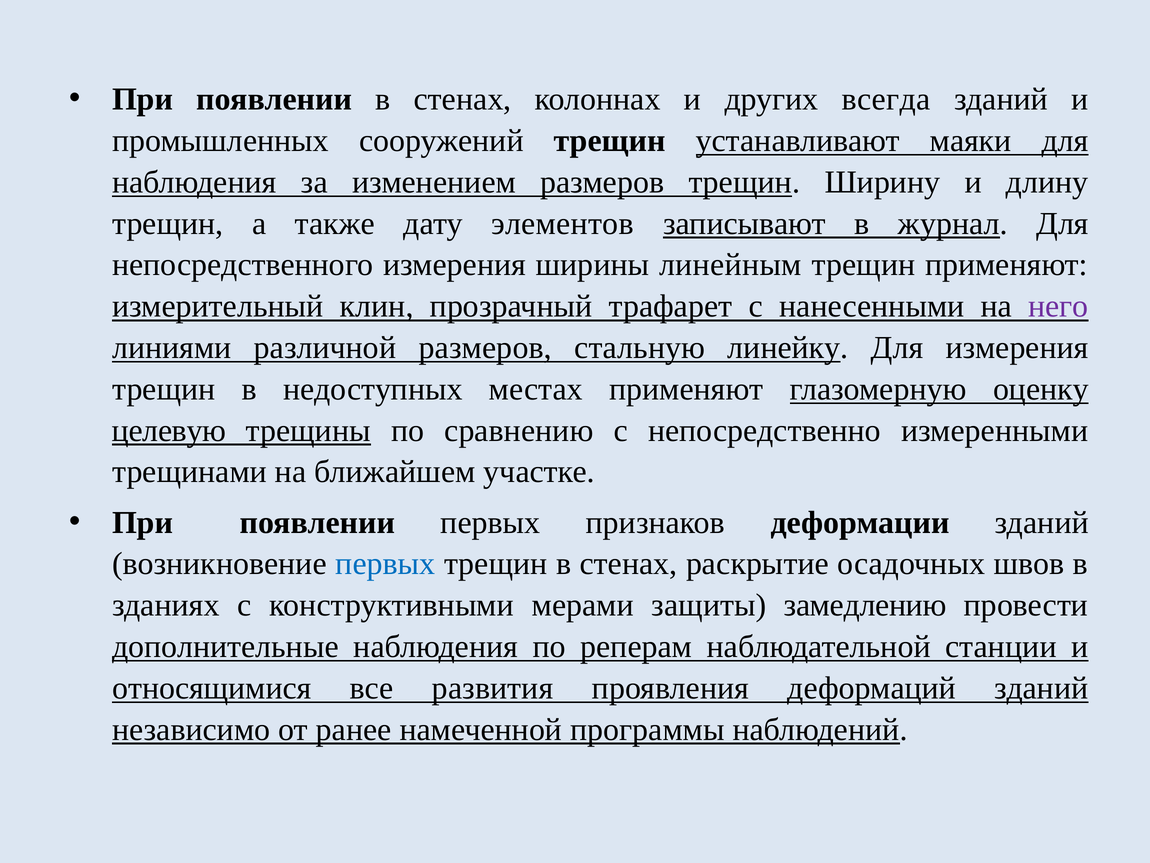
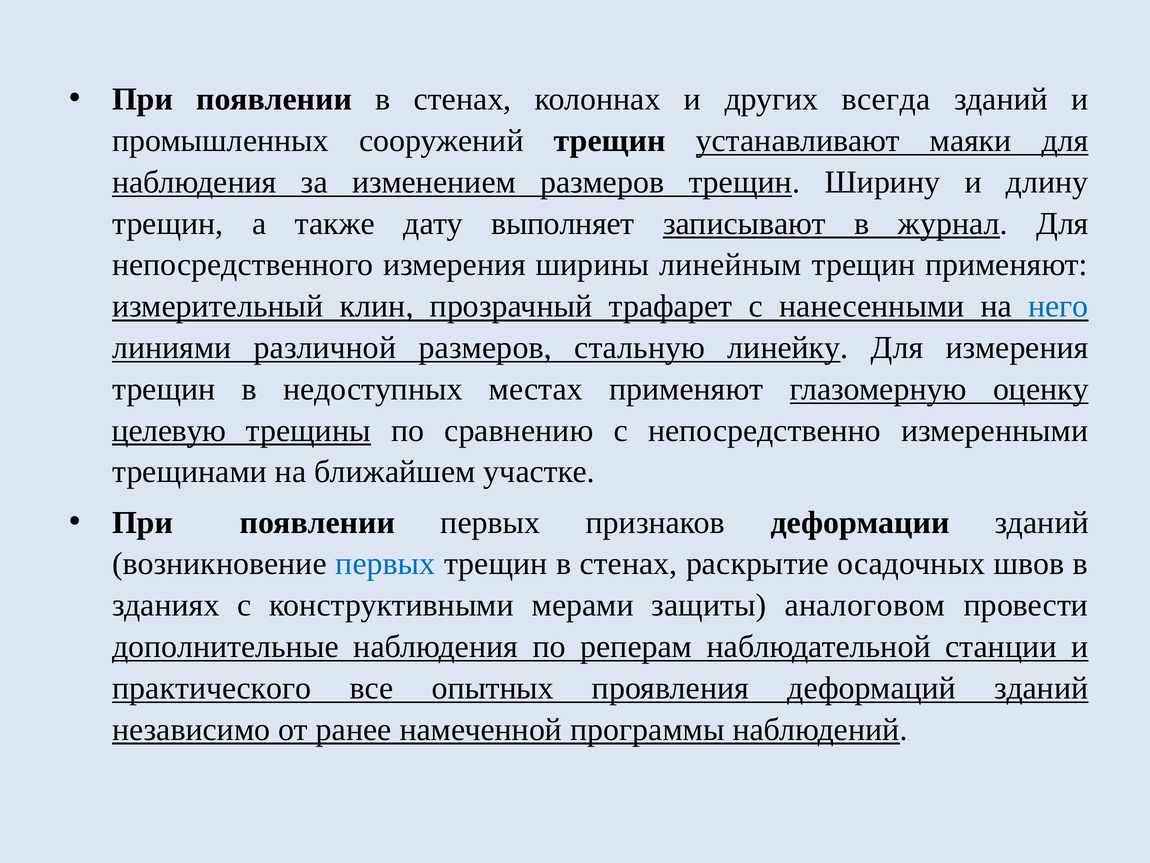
элементов: элементов -> выполняет
него colour: purple -> blue
замедлению: замедлению -> аналоговом
относящимися: относящимися -> практического
развития: развития -> опытных
